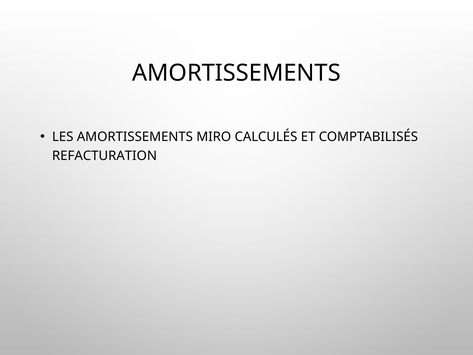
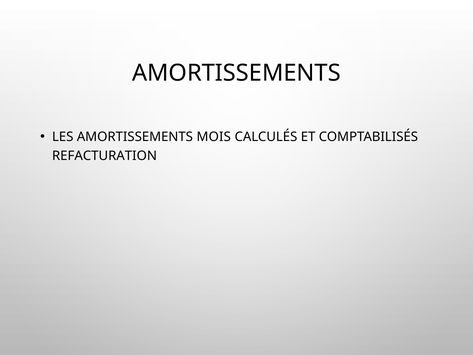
MIRO: MIRO -> MOIS
